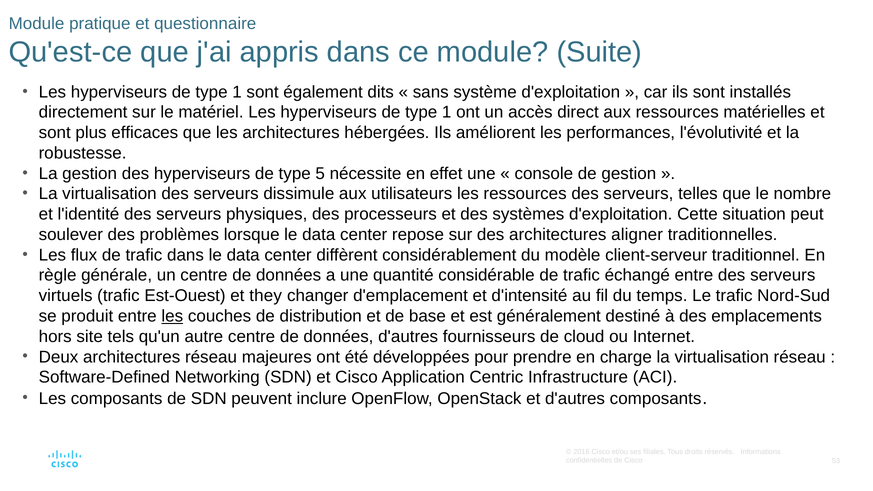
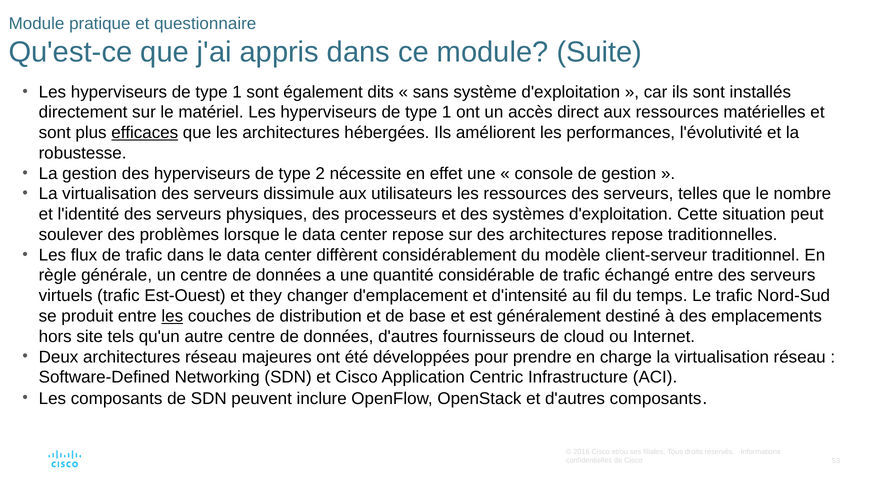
efficaces underline: none -> present
5: 5 -> 2
architectures aligner: aligner -> repose
